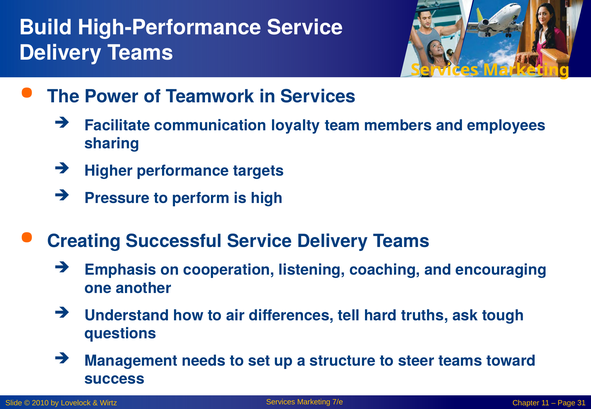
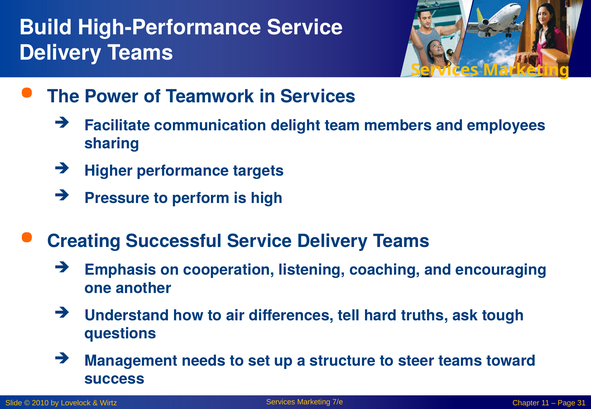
loyalty: loyalty -> delight
